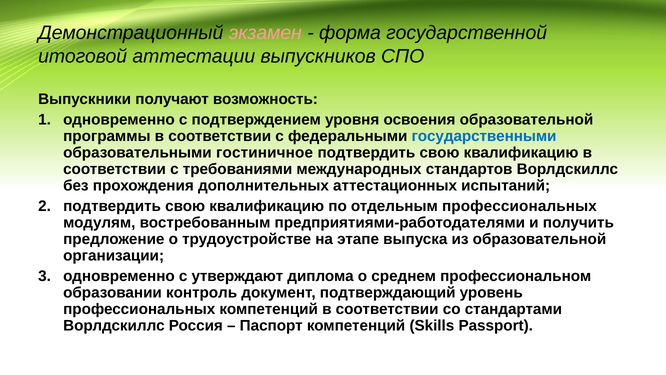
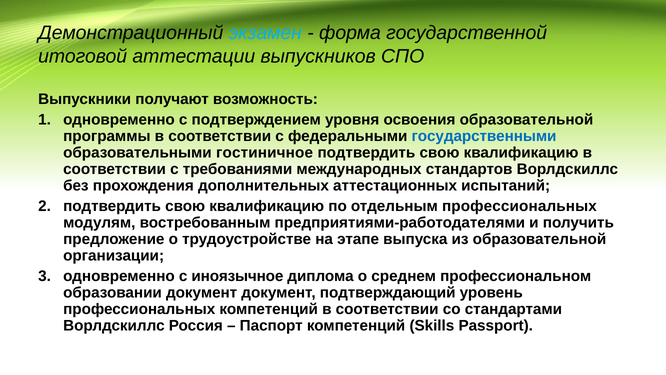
экзамен colour: pink -> light blue
утверждают: утверждают -> иноязычное
образовании контроль: контроль -> документ
